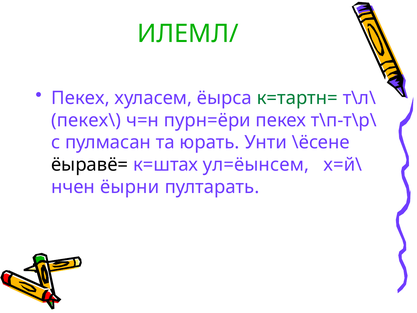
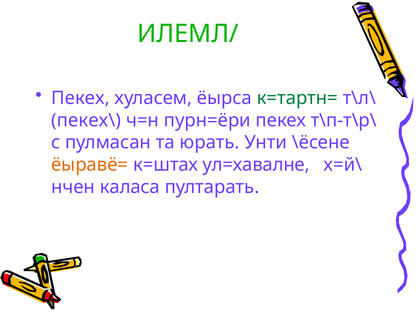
ёыравё= colour: black -> orange
ул=ёынсем: ул=ёынсем -> ул=хавалне
ёырни: ёырни -> каласа
